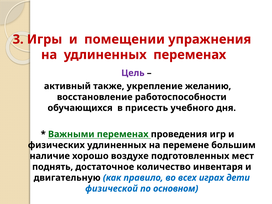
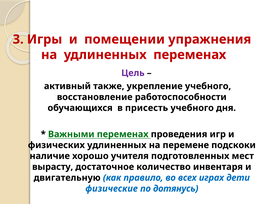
укрепление желанию: желанию -> учебного
большим: большим -> подскоки
воздухе: воздухе -> учителя
поднять: поднять -> вырасту
физической: физической -> физические
основном: основном -> дотянусь
